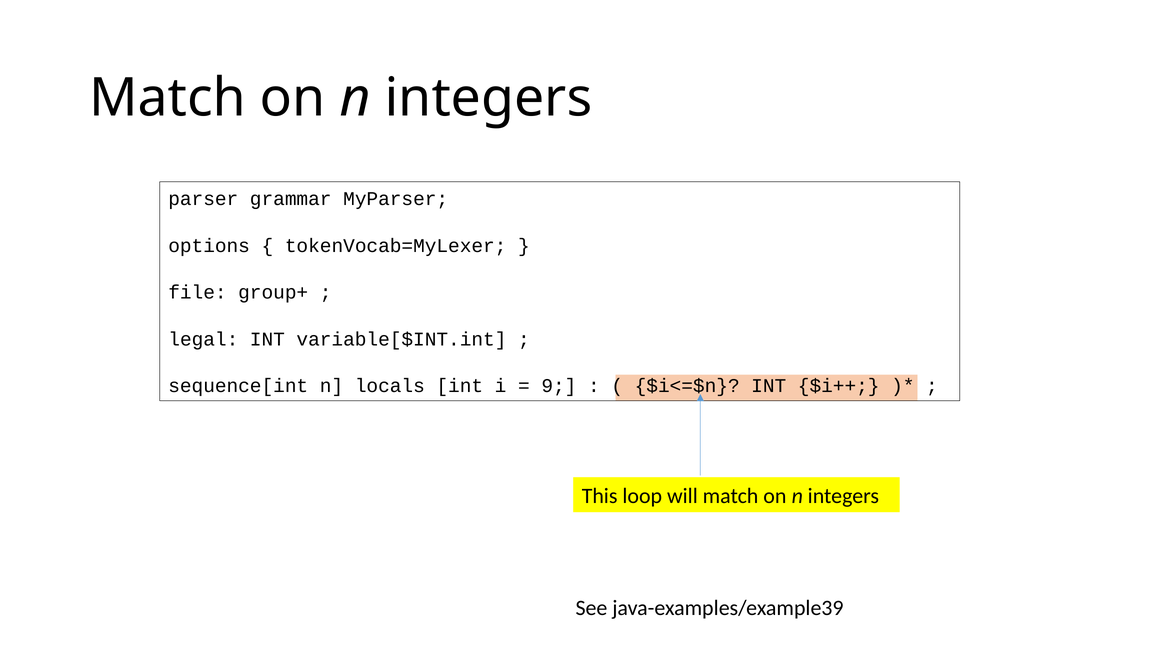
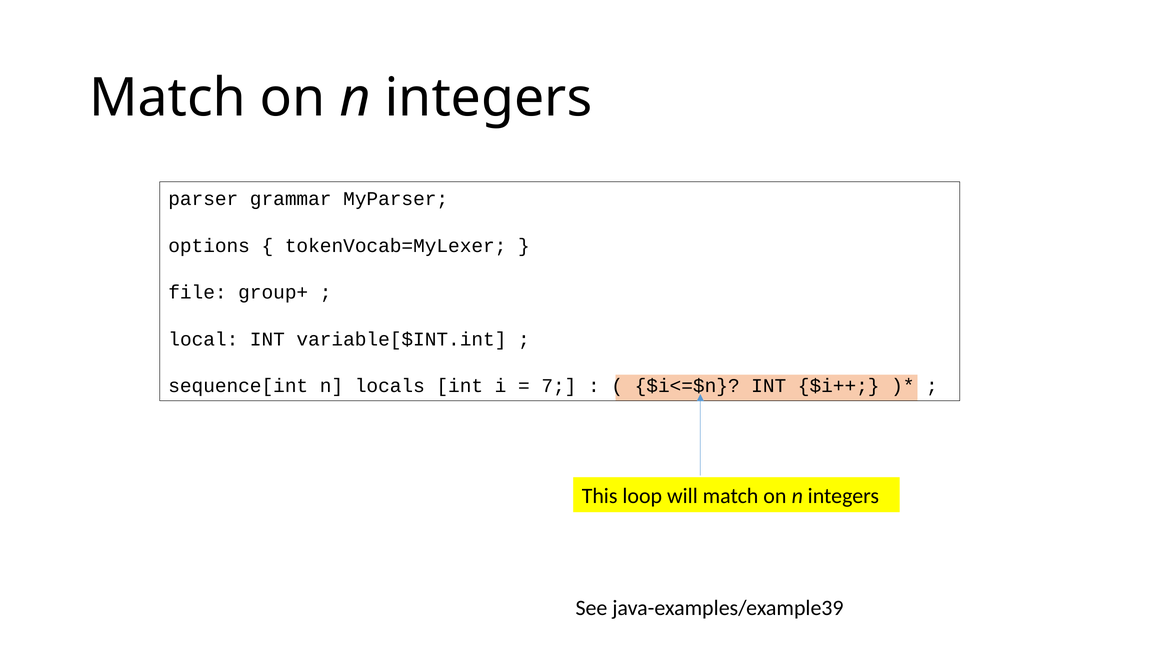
legal: legal -> local
9: 9 -> 7
